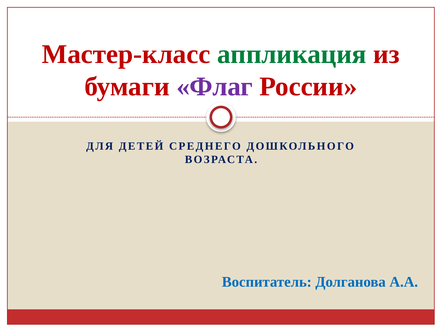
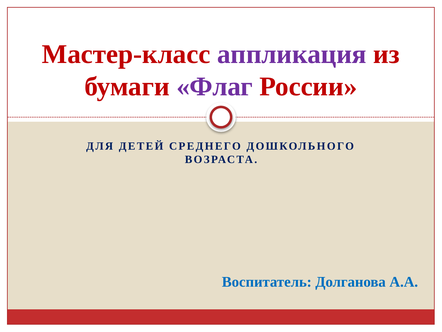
аппликация colour: green -> purple
